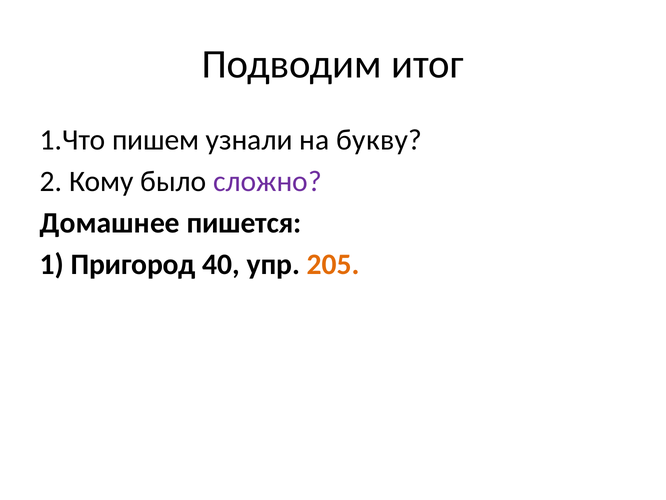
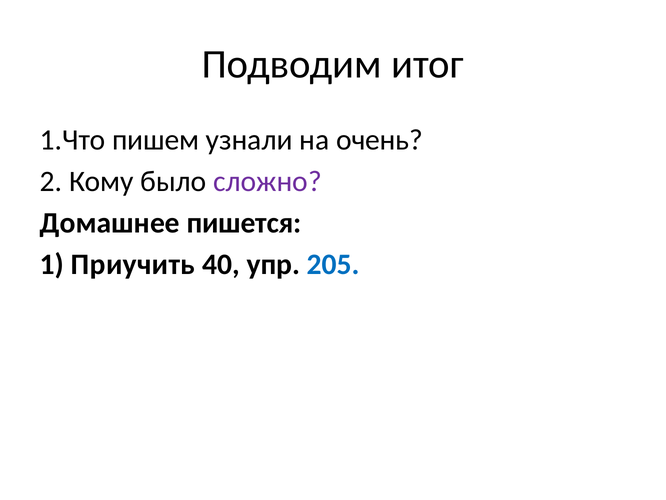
букву: букву -> очень
Пригород: Пригород -> Приучить
205 colour: orange -> blue
